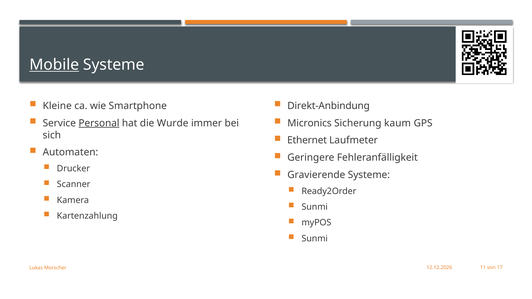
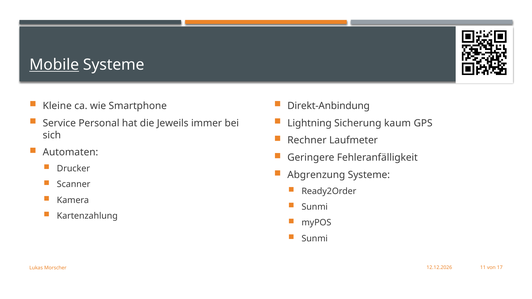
Personal underline: present -> none
Wurde: Wurde -> Jeweils
Micronics: Micronics -> Lightning
Ethernet: Ethernet -> Rechner
Gravierende: Gravierende -> Abgrenzung
